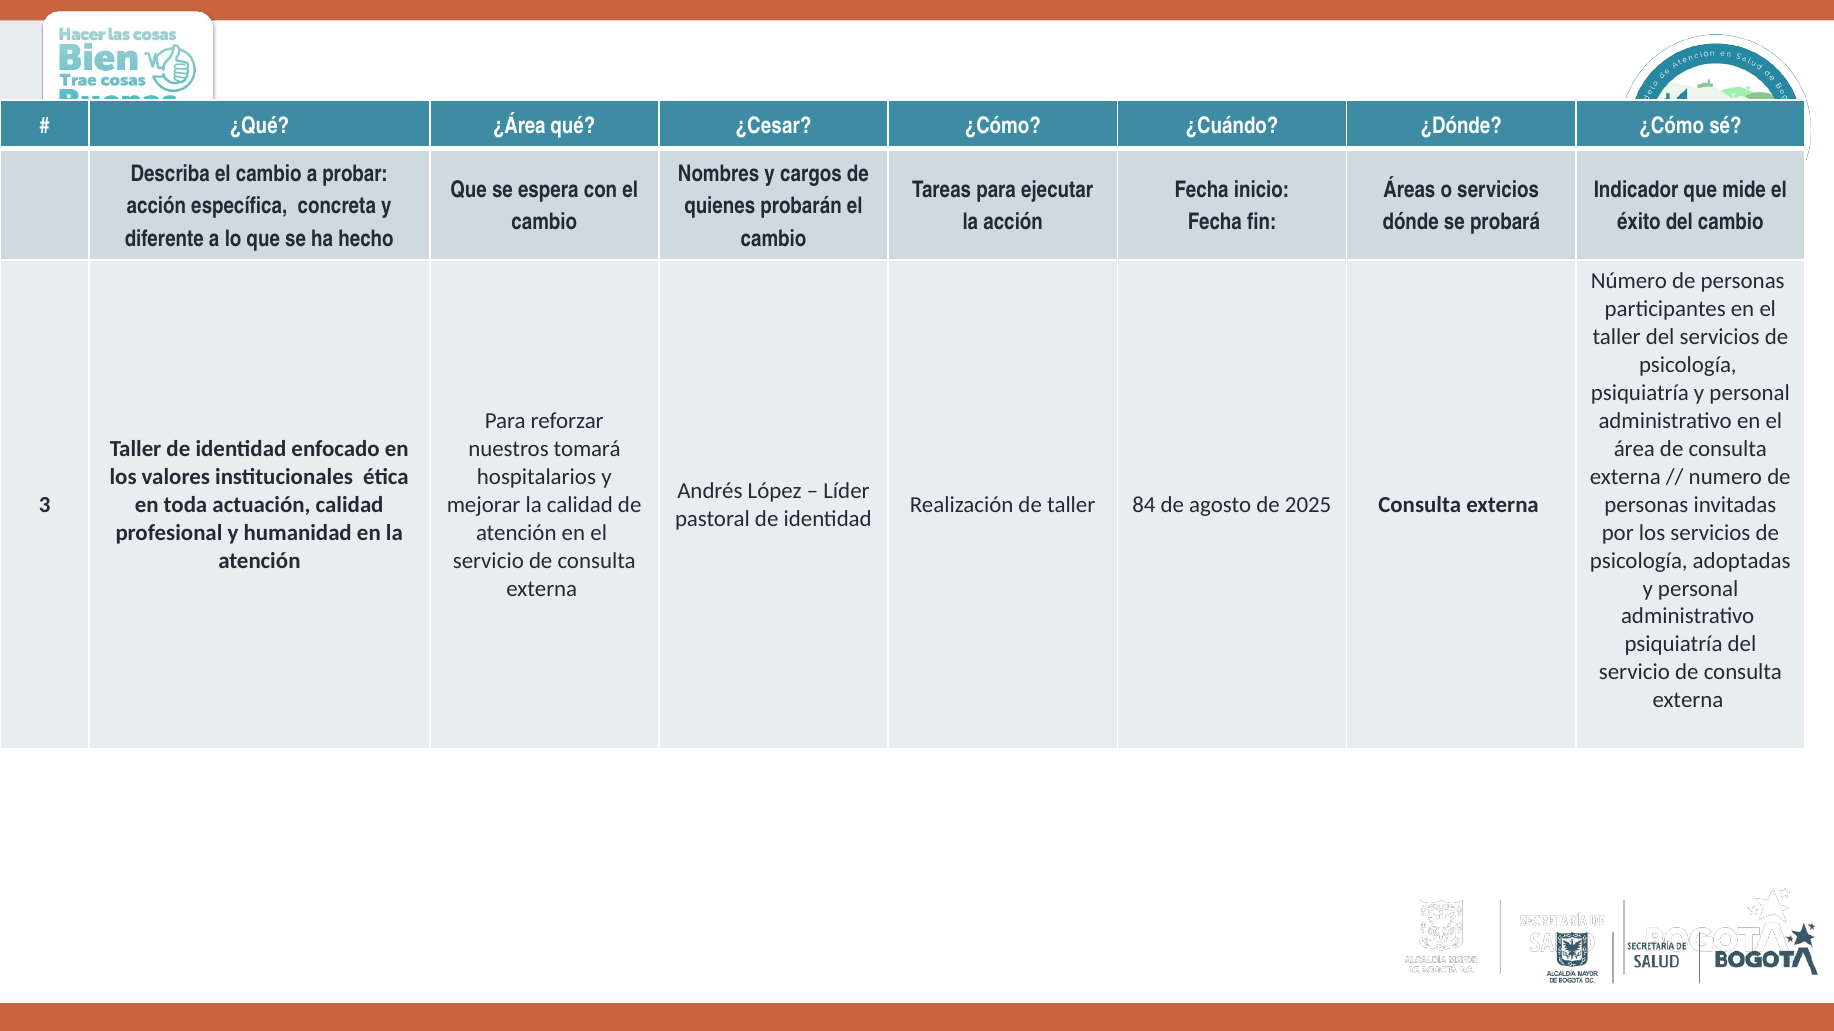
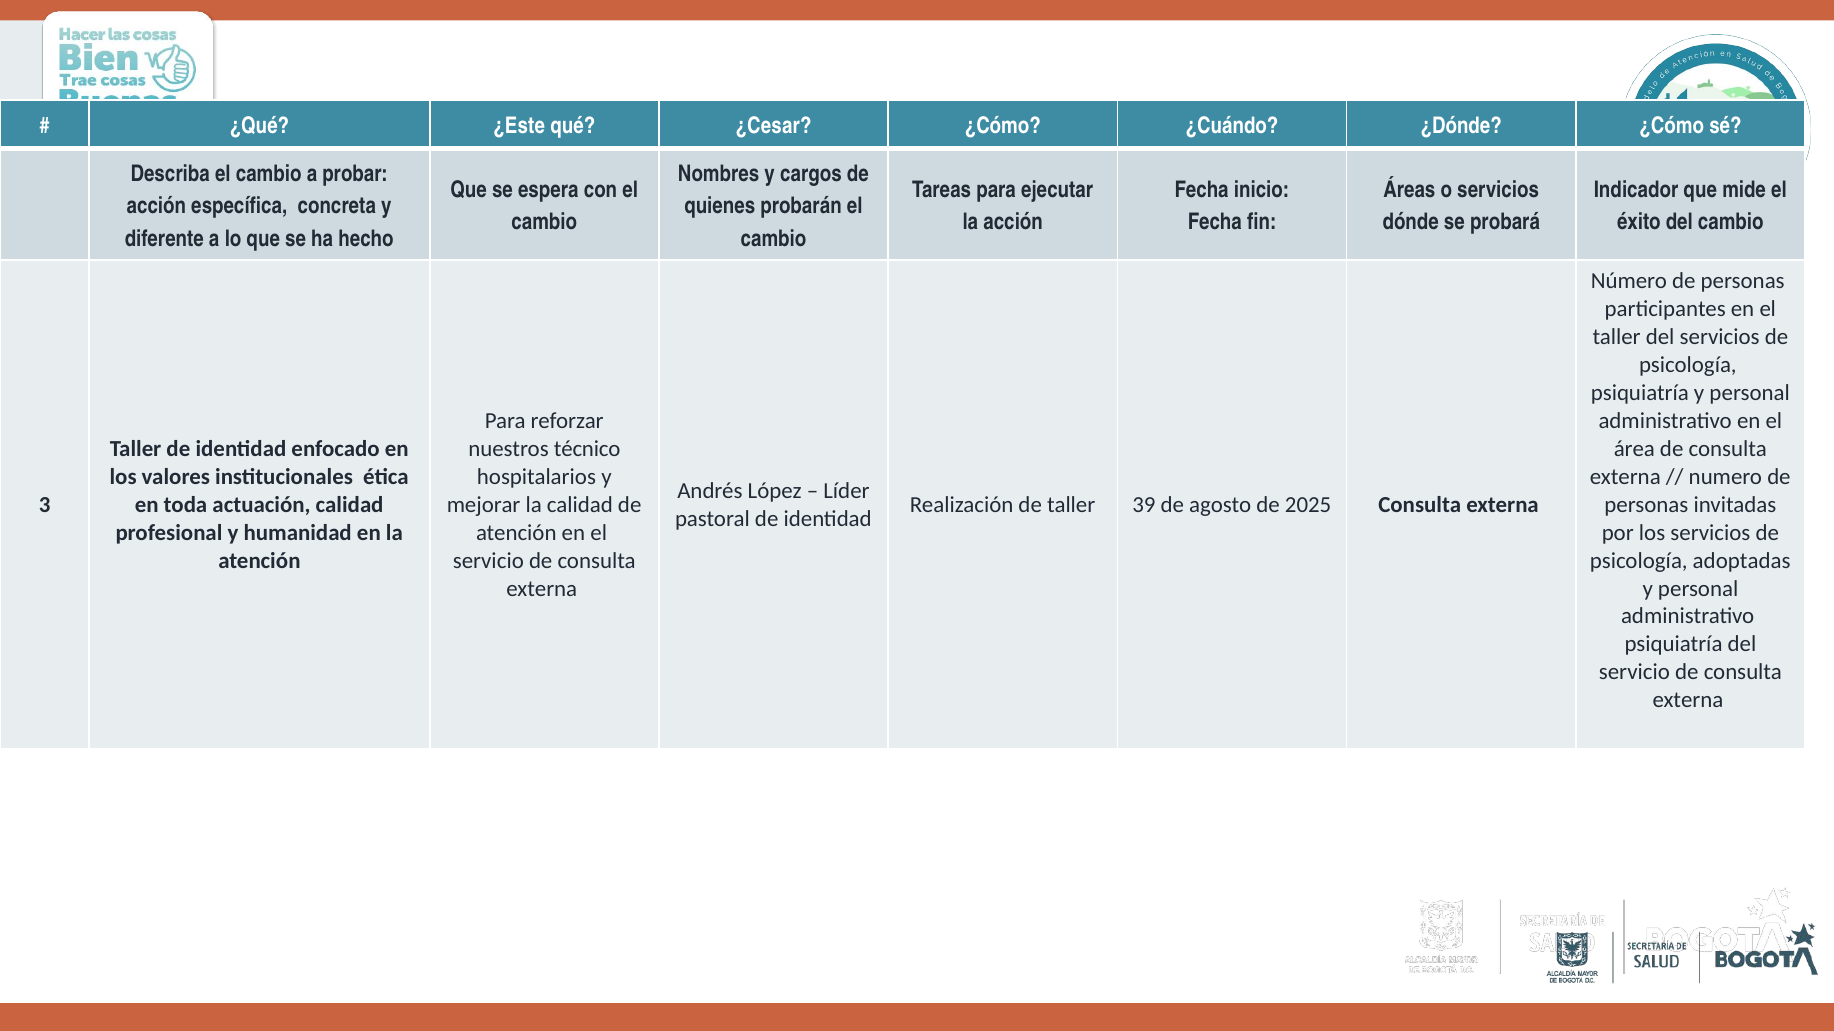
¿Área: ¿Área -> ¿Este
tomará: tomará -> técnico
84: 84 -> 39
